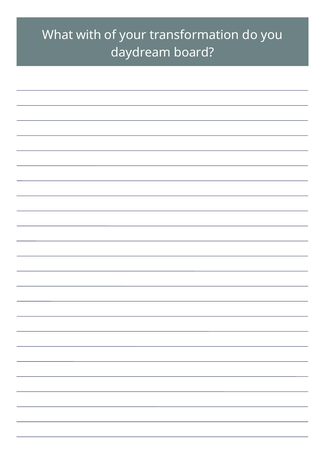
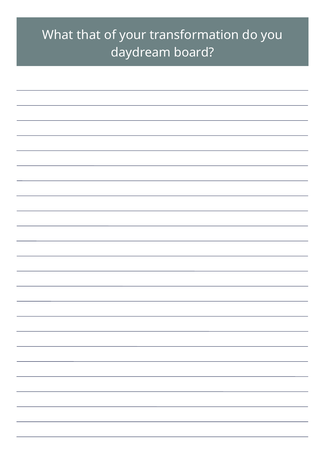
with: with -> that
